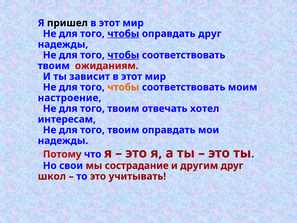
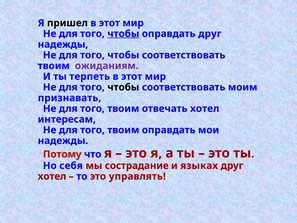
чтобы at (123, 55) underline: present -> none
ожиданиям colour: red -> purple
зависит: зависит -> терпеть
чтобы at (123, 87) colour: orange -> black
настроение: настроение -> признавать
свои: свои -> себя
другим: другим -> языках
школ at (52, 176): школ -> хотел
учитывать: учитывать -> управлять
